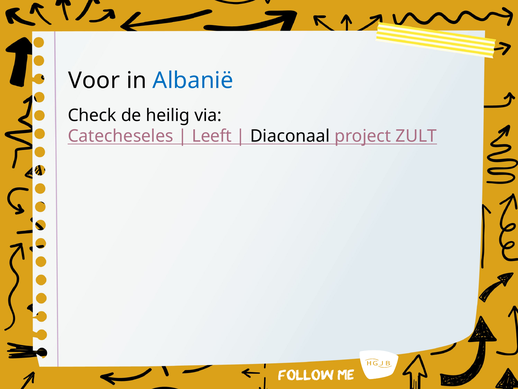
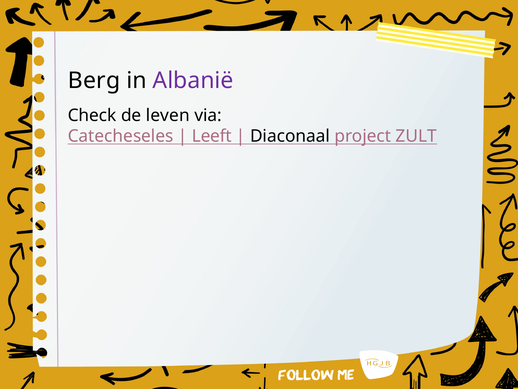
Voor: Voor -> Berg
Albanië colour: blue -> purple
heilig: heilig -> leven
